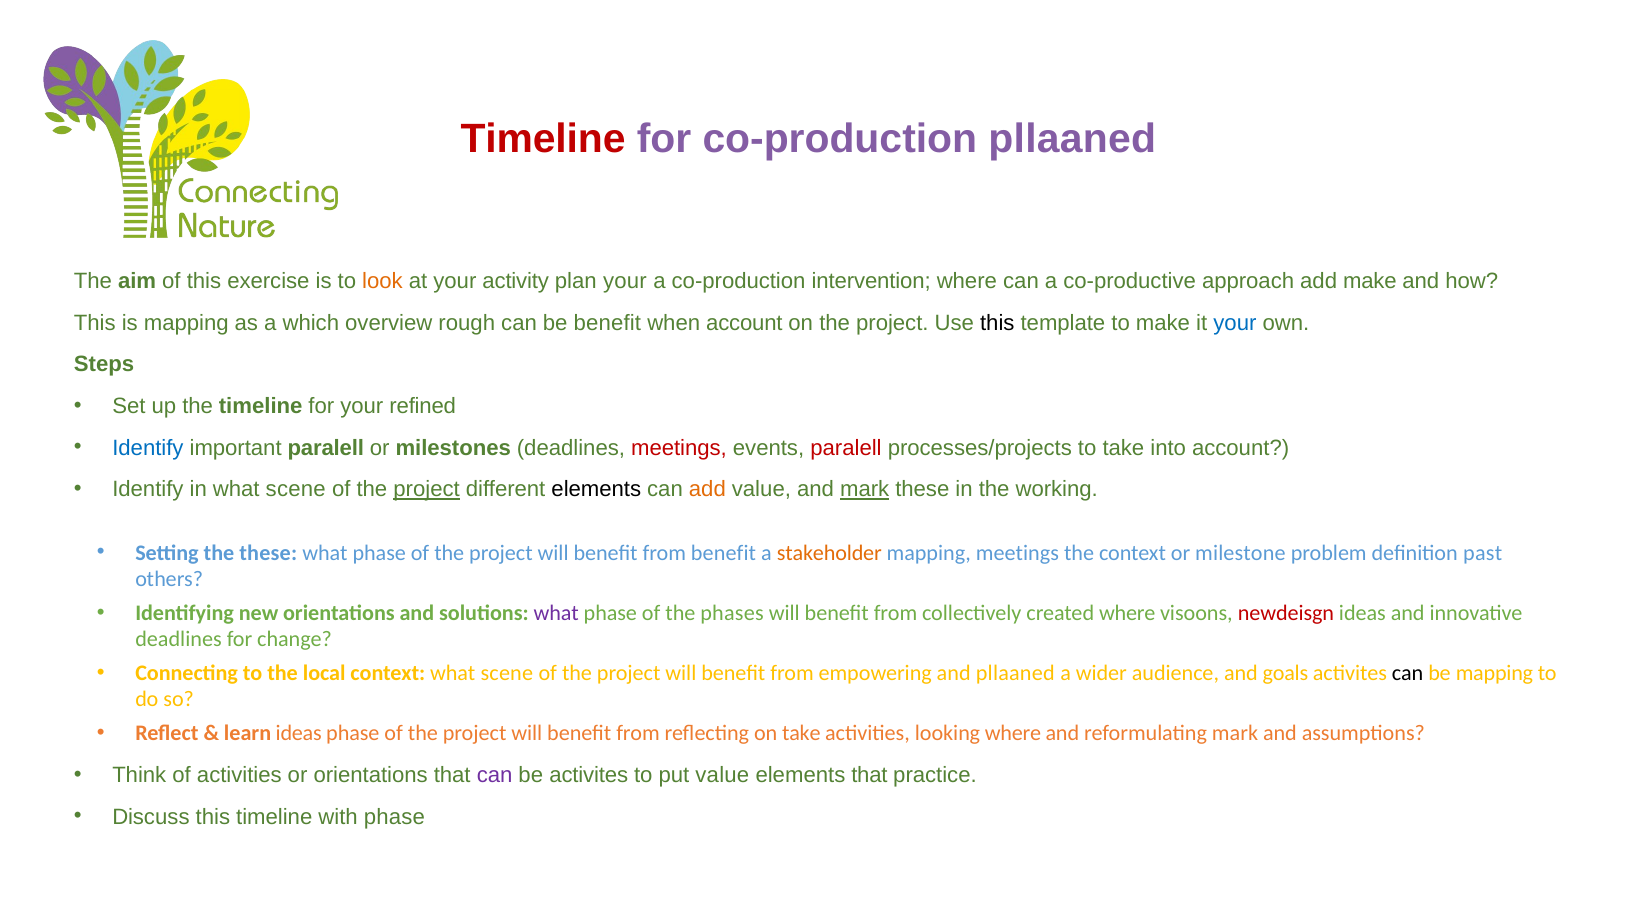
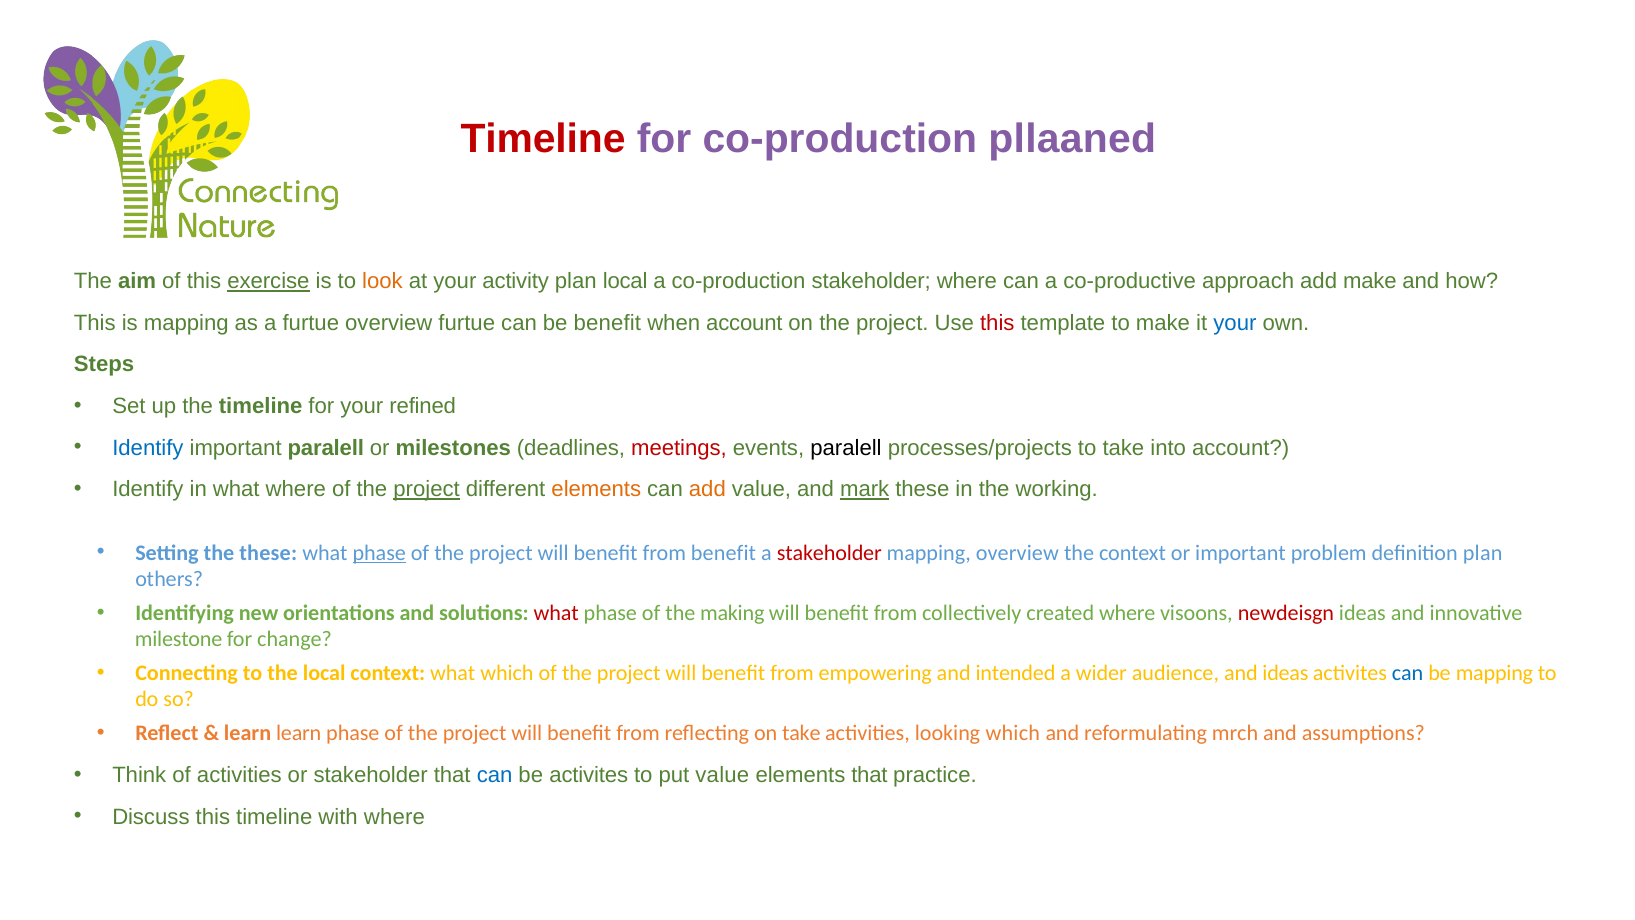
exercise underline: none -> present
plan your: your -> local
co-production intervention: intervention -> stakeholder
a which: which -> furtue
overview rough: rough -> furtue
this at (997, 323) colour: black -> red
paralell at (846, 448) colour: red -> black
in what scene: scene -> where
elements at (596, 489) colour: black -> orange
phase at (379, 553) underline: none -> present
stakeholder at (829, 553) colour: orange -> red
mapping meetings: meetings -> overview
or milestone: milestone -> important
definition past: past -> plan
what at (556, 613) colour: purple -> red
phases: phases -> making
deadlines at (179, 639): deadlines -> milestone
context what scene: scene -> which
and pllaaned: pllaaned -> intended
and goals: goals -> ideas
can at (1408, 673) colour: black -> blue
learn ideas: ideas -> learn
looking where: where -> which
reformulating mark: mark -> mrch
or orientations: orientations -> stakeholder
can at (495, 775) colour: purple -> blue
with phase: phase -> where
